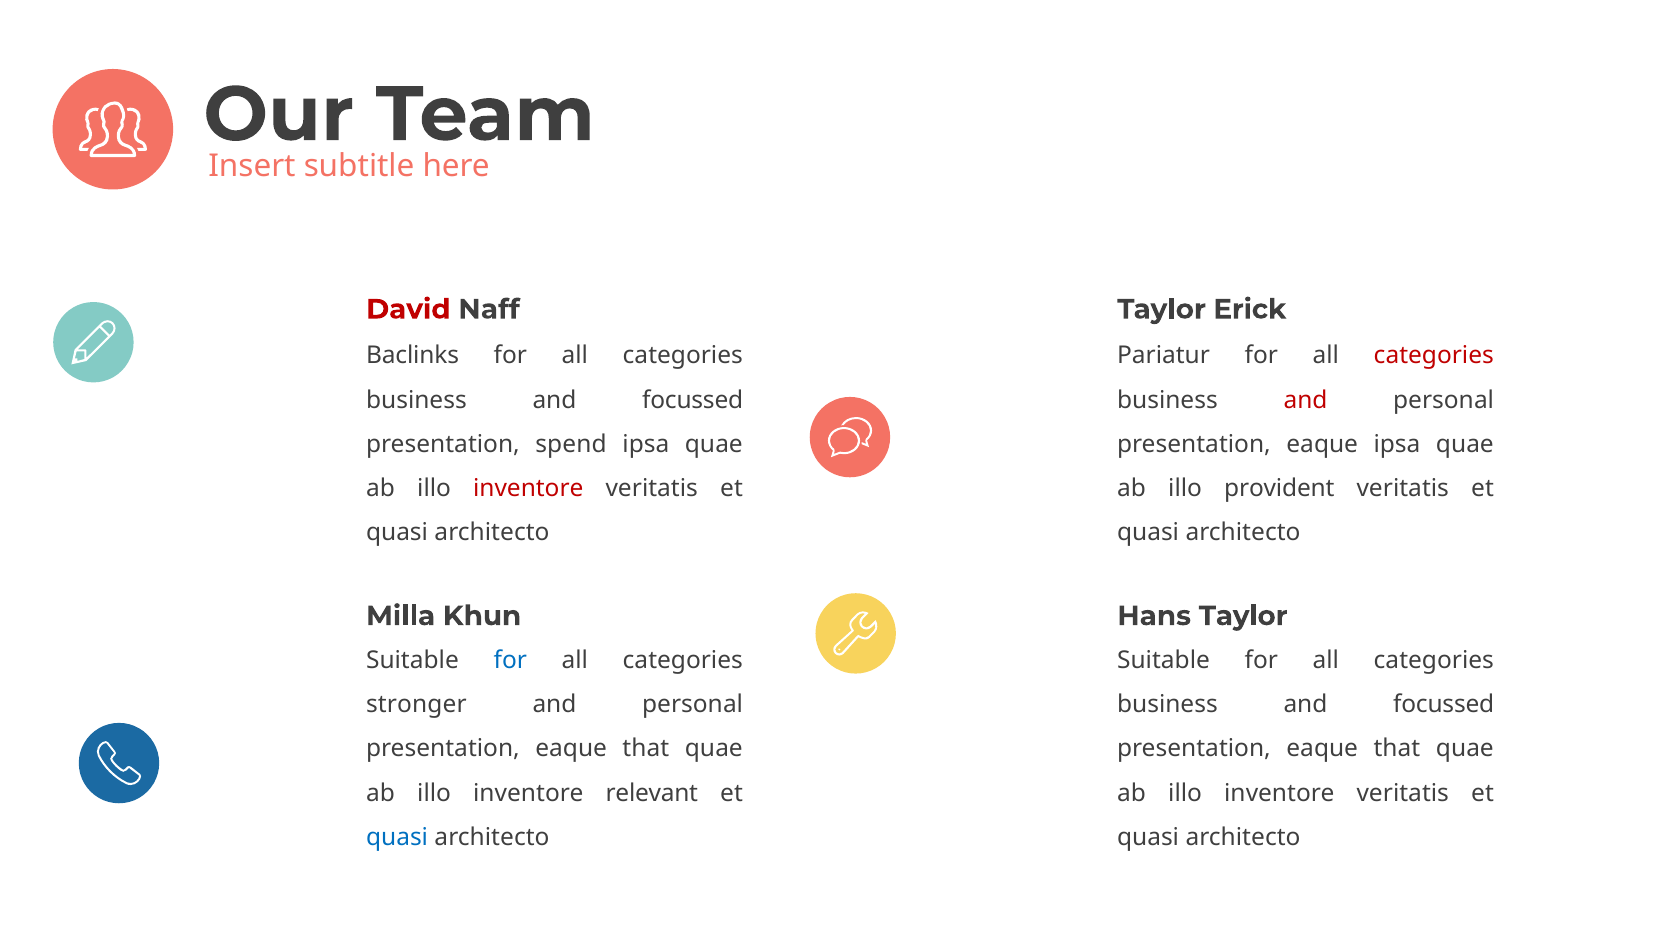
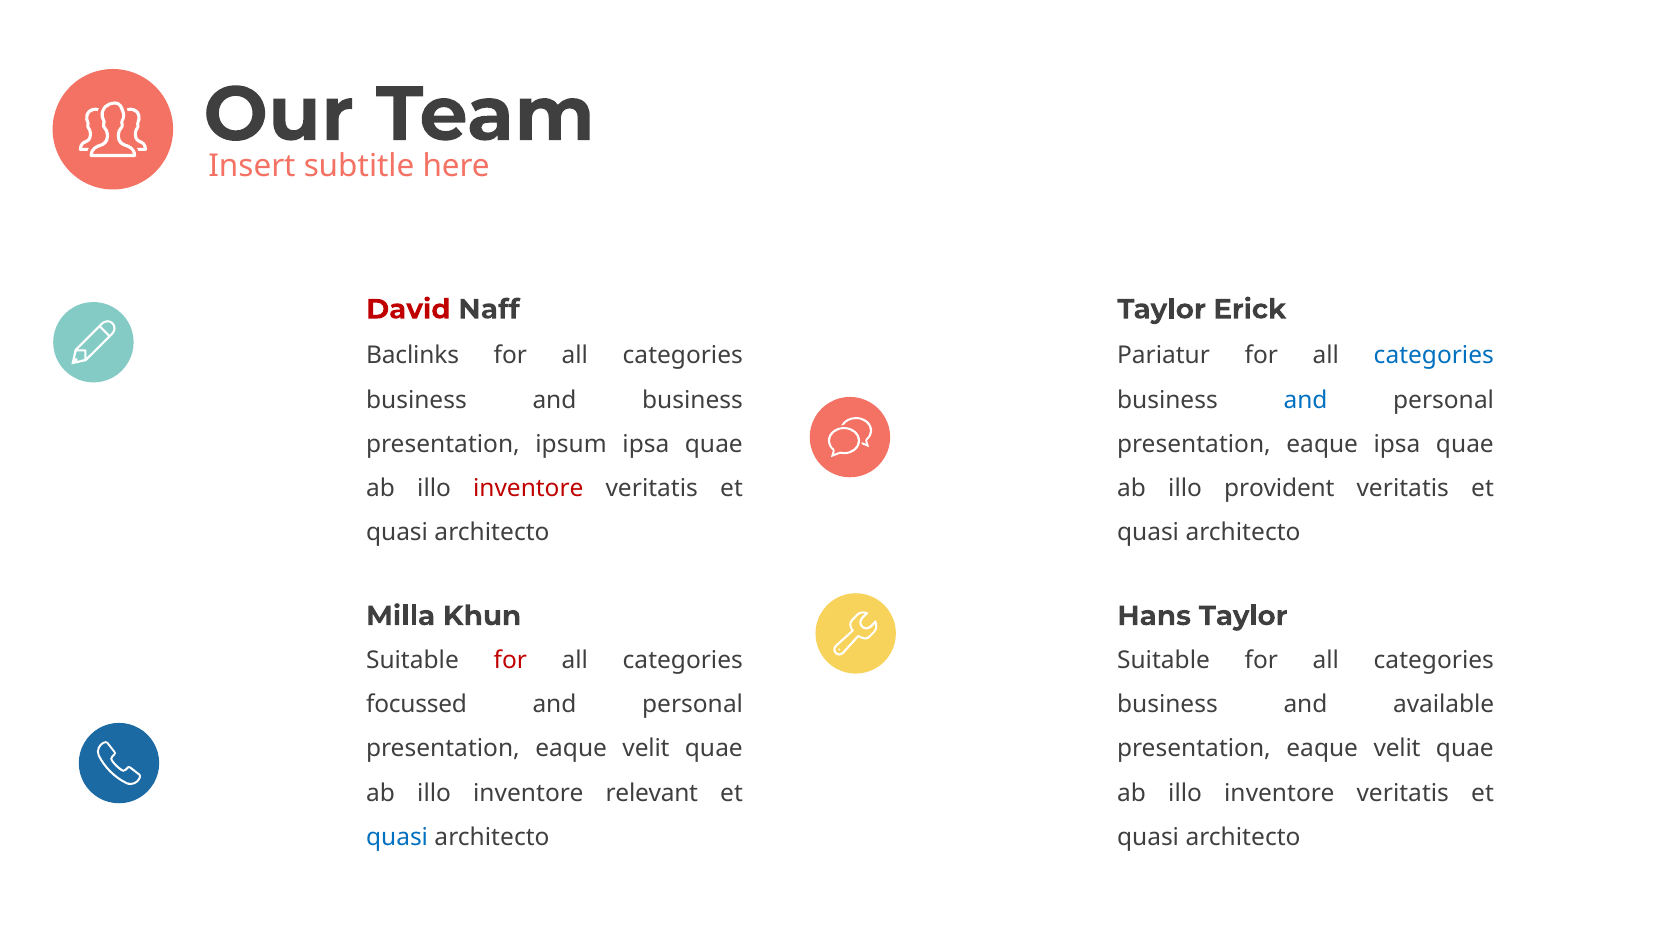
categories at (1434, 356) colour: red -> blue
focussed at (693, 400): focussed -> business
and at (1306, 400) colour: red -> blue
spend: spend -> ipsum
for at (510, 661) colour: blue -> red
stronger: stronger -> focussed
focussed at (1444, 705): focussed -> available
that at (646, 749): that -> velit
that at (1397, 749): that -> velit
